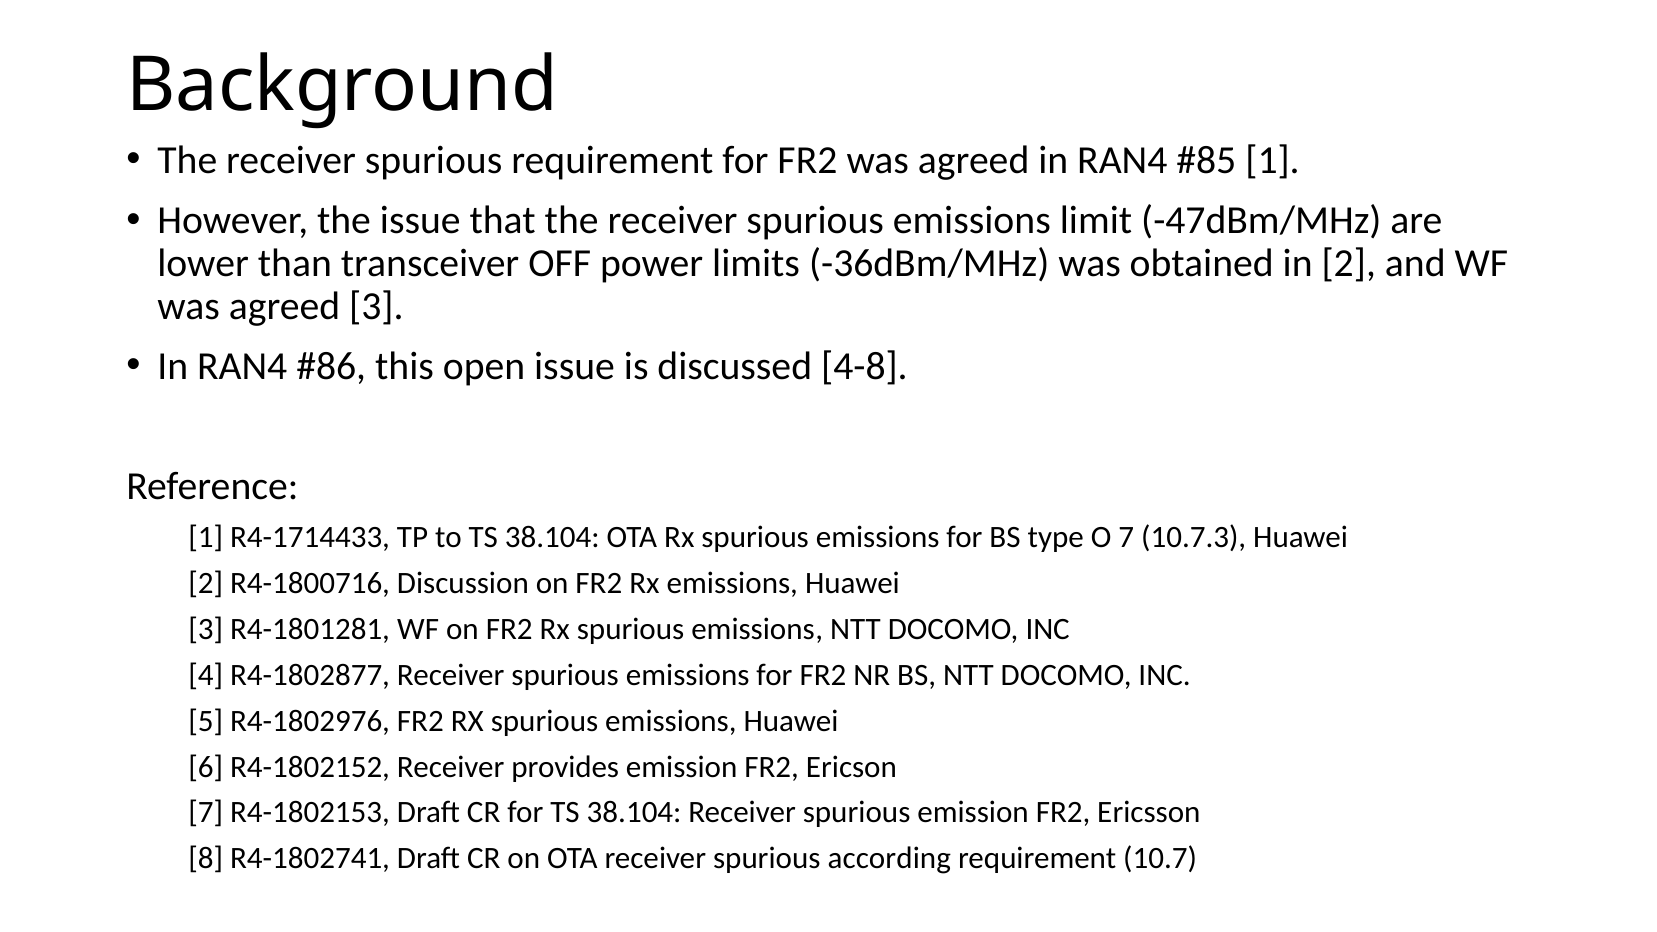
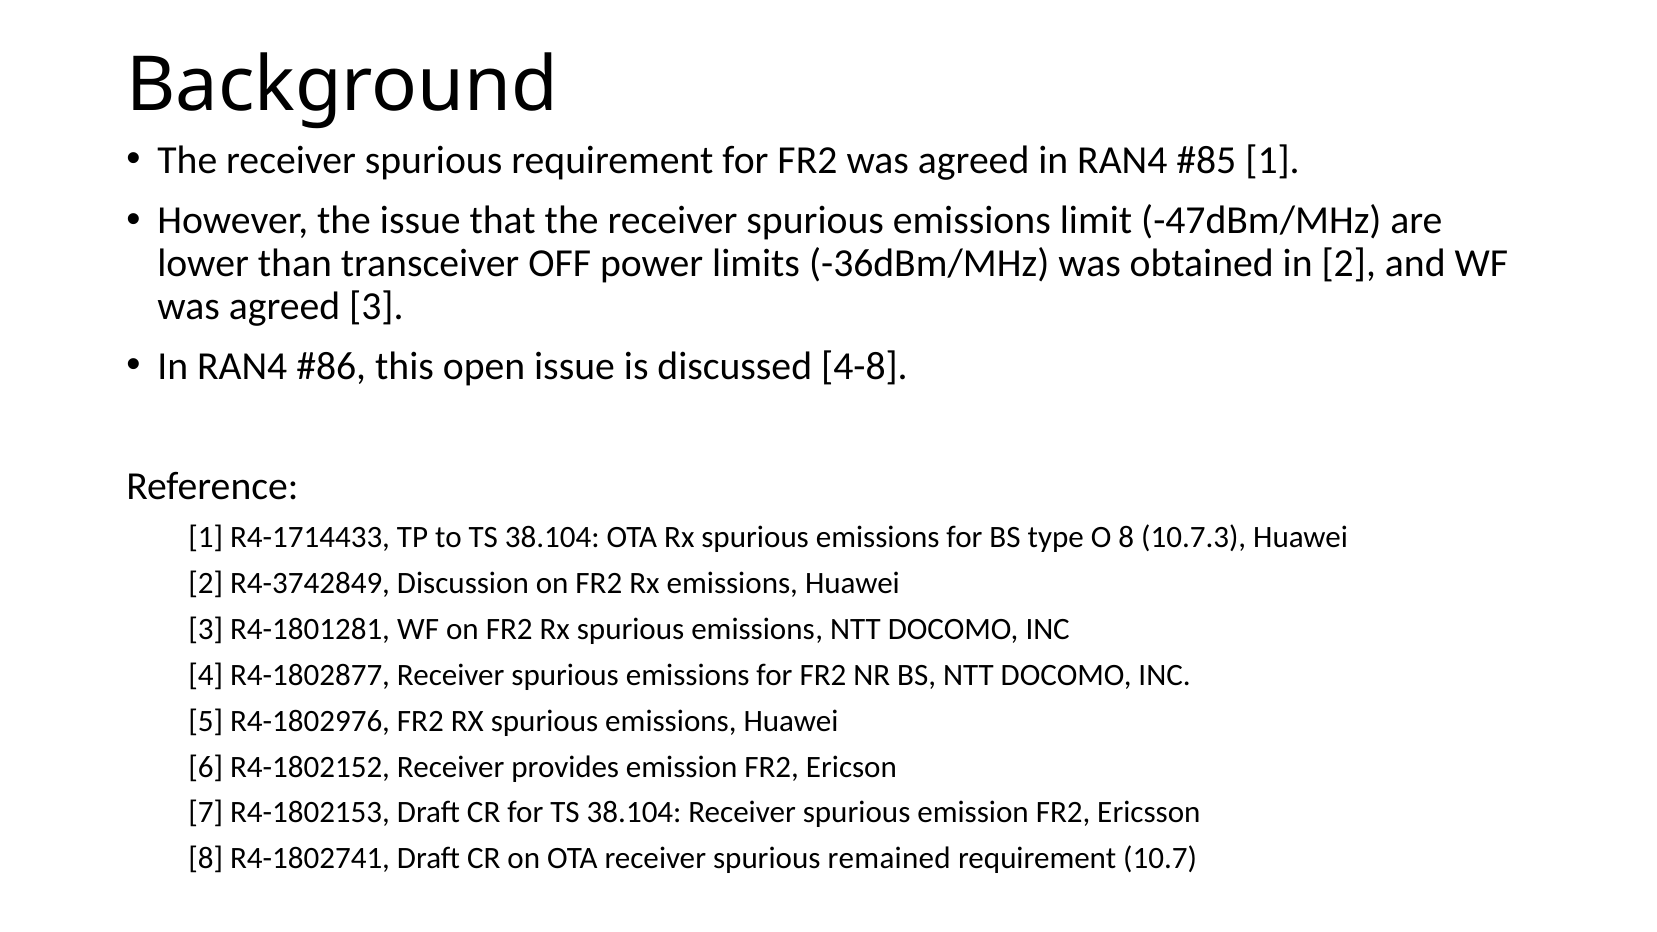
O 7: 7 -> 8
R4-1800716: R4-1800716 -> R4-3742849
according: according -> remained
